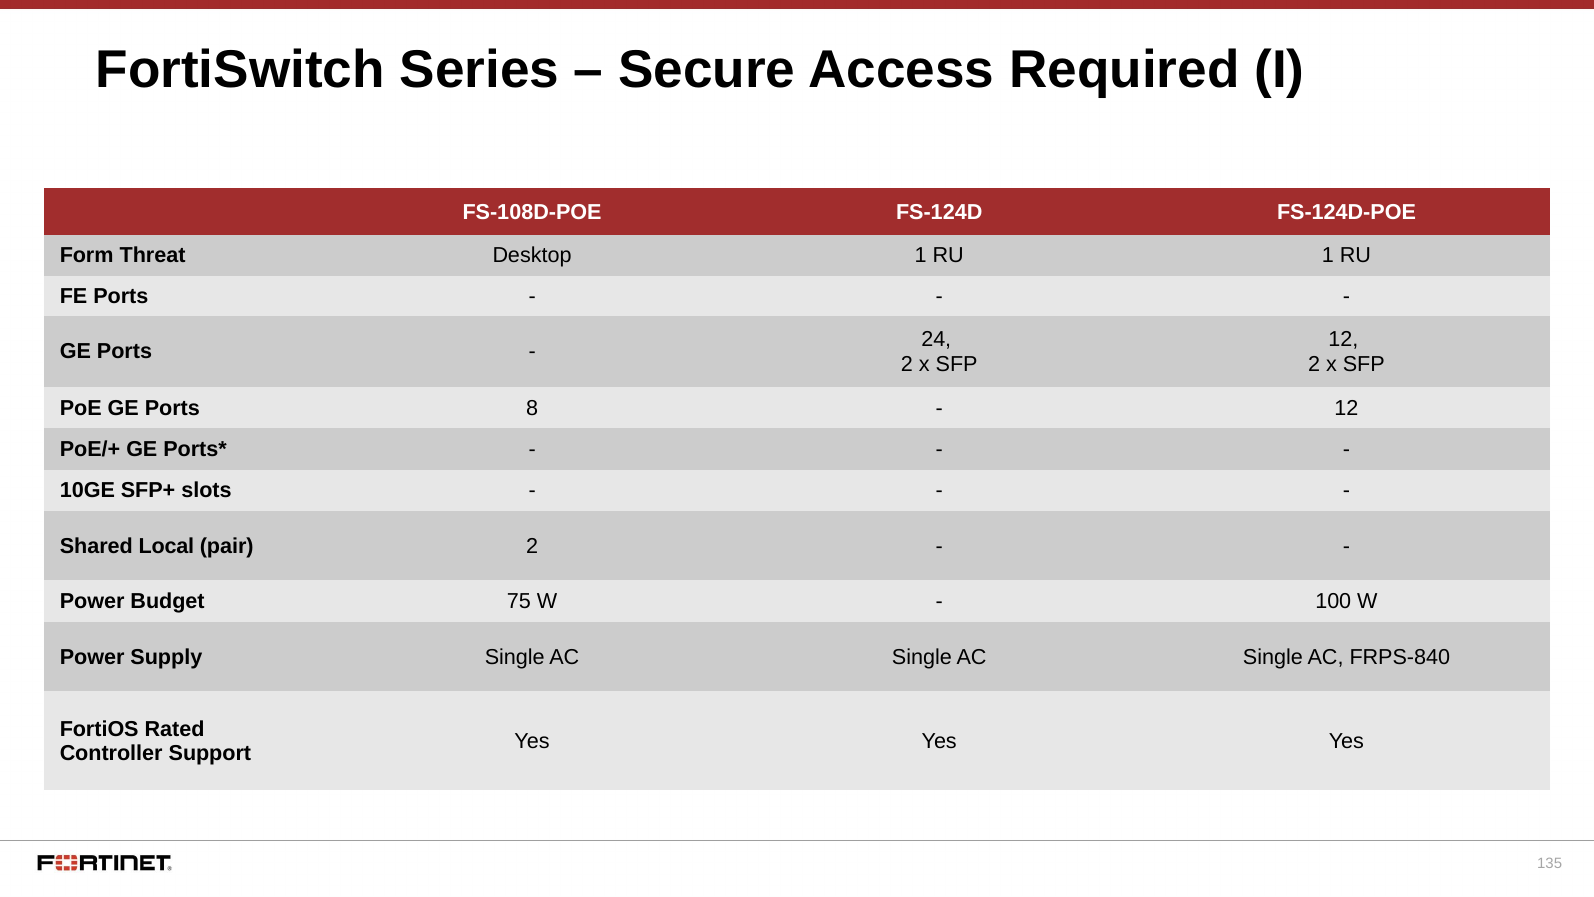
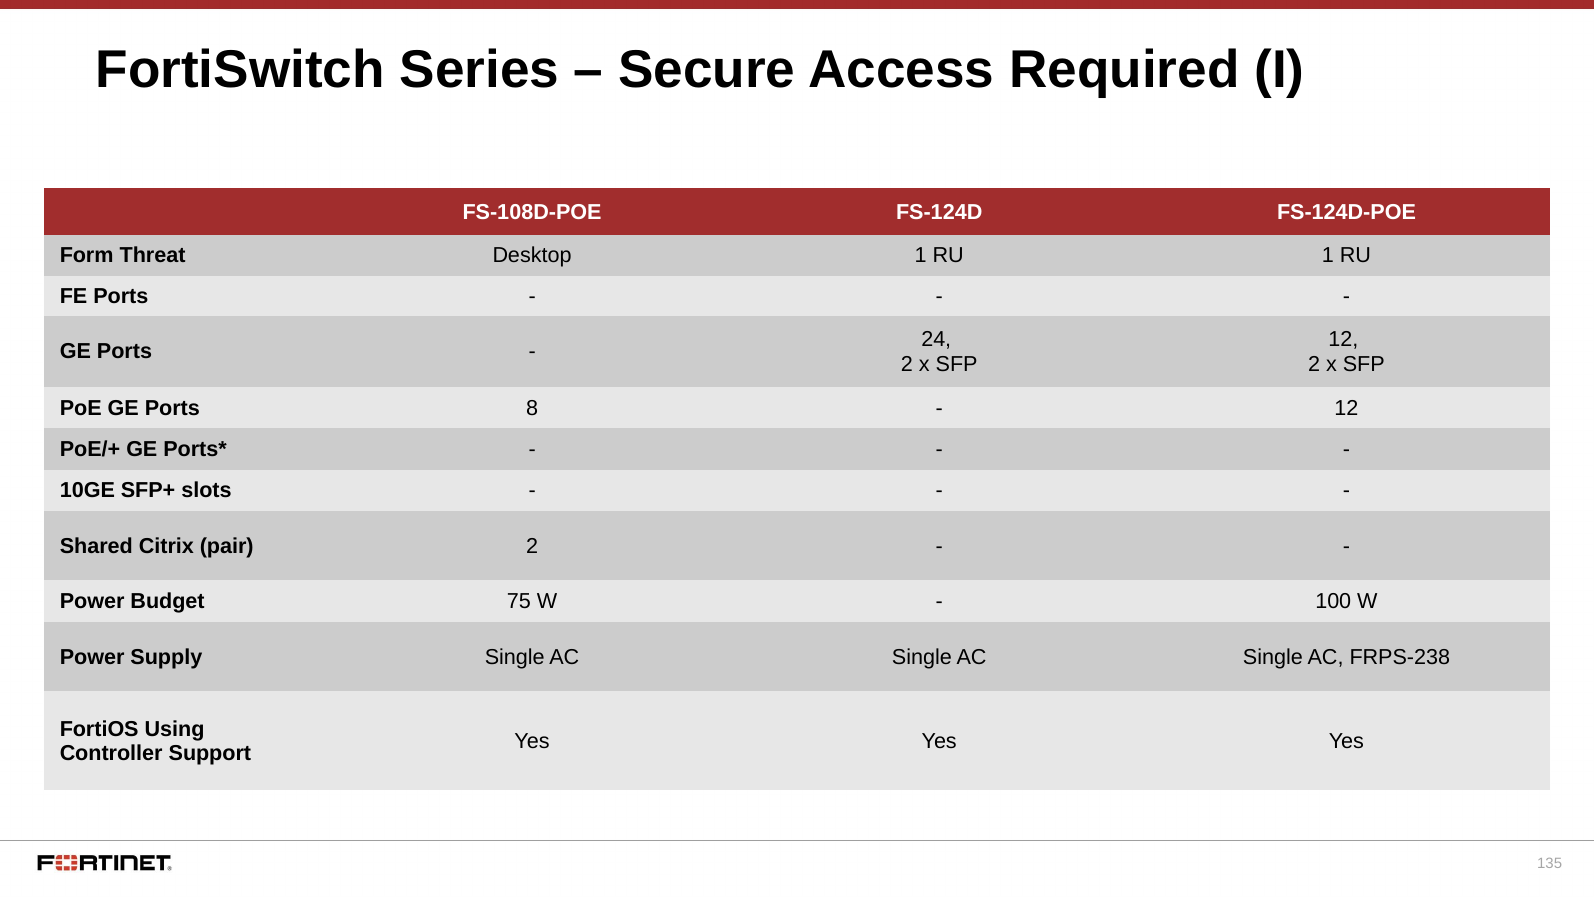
Local: Local -> Citrix
FRPS-840: FRPS-840 -> FRPS-238
Rated: Rated -> Using
